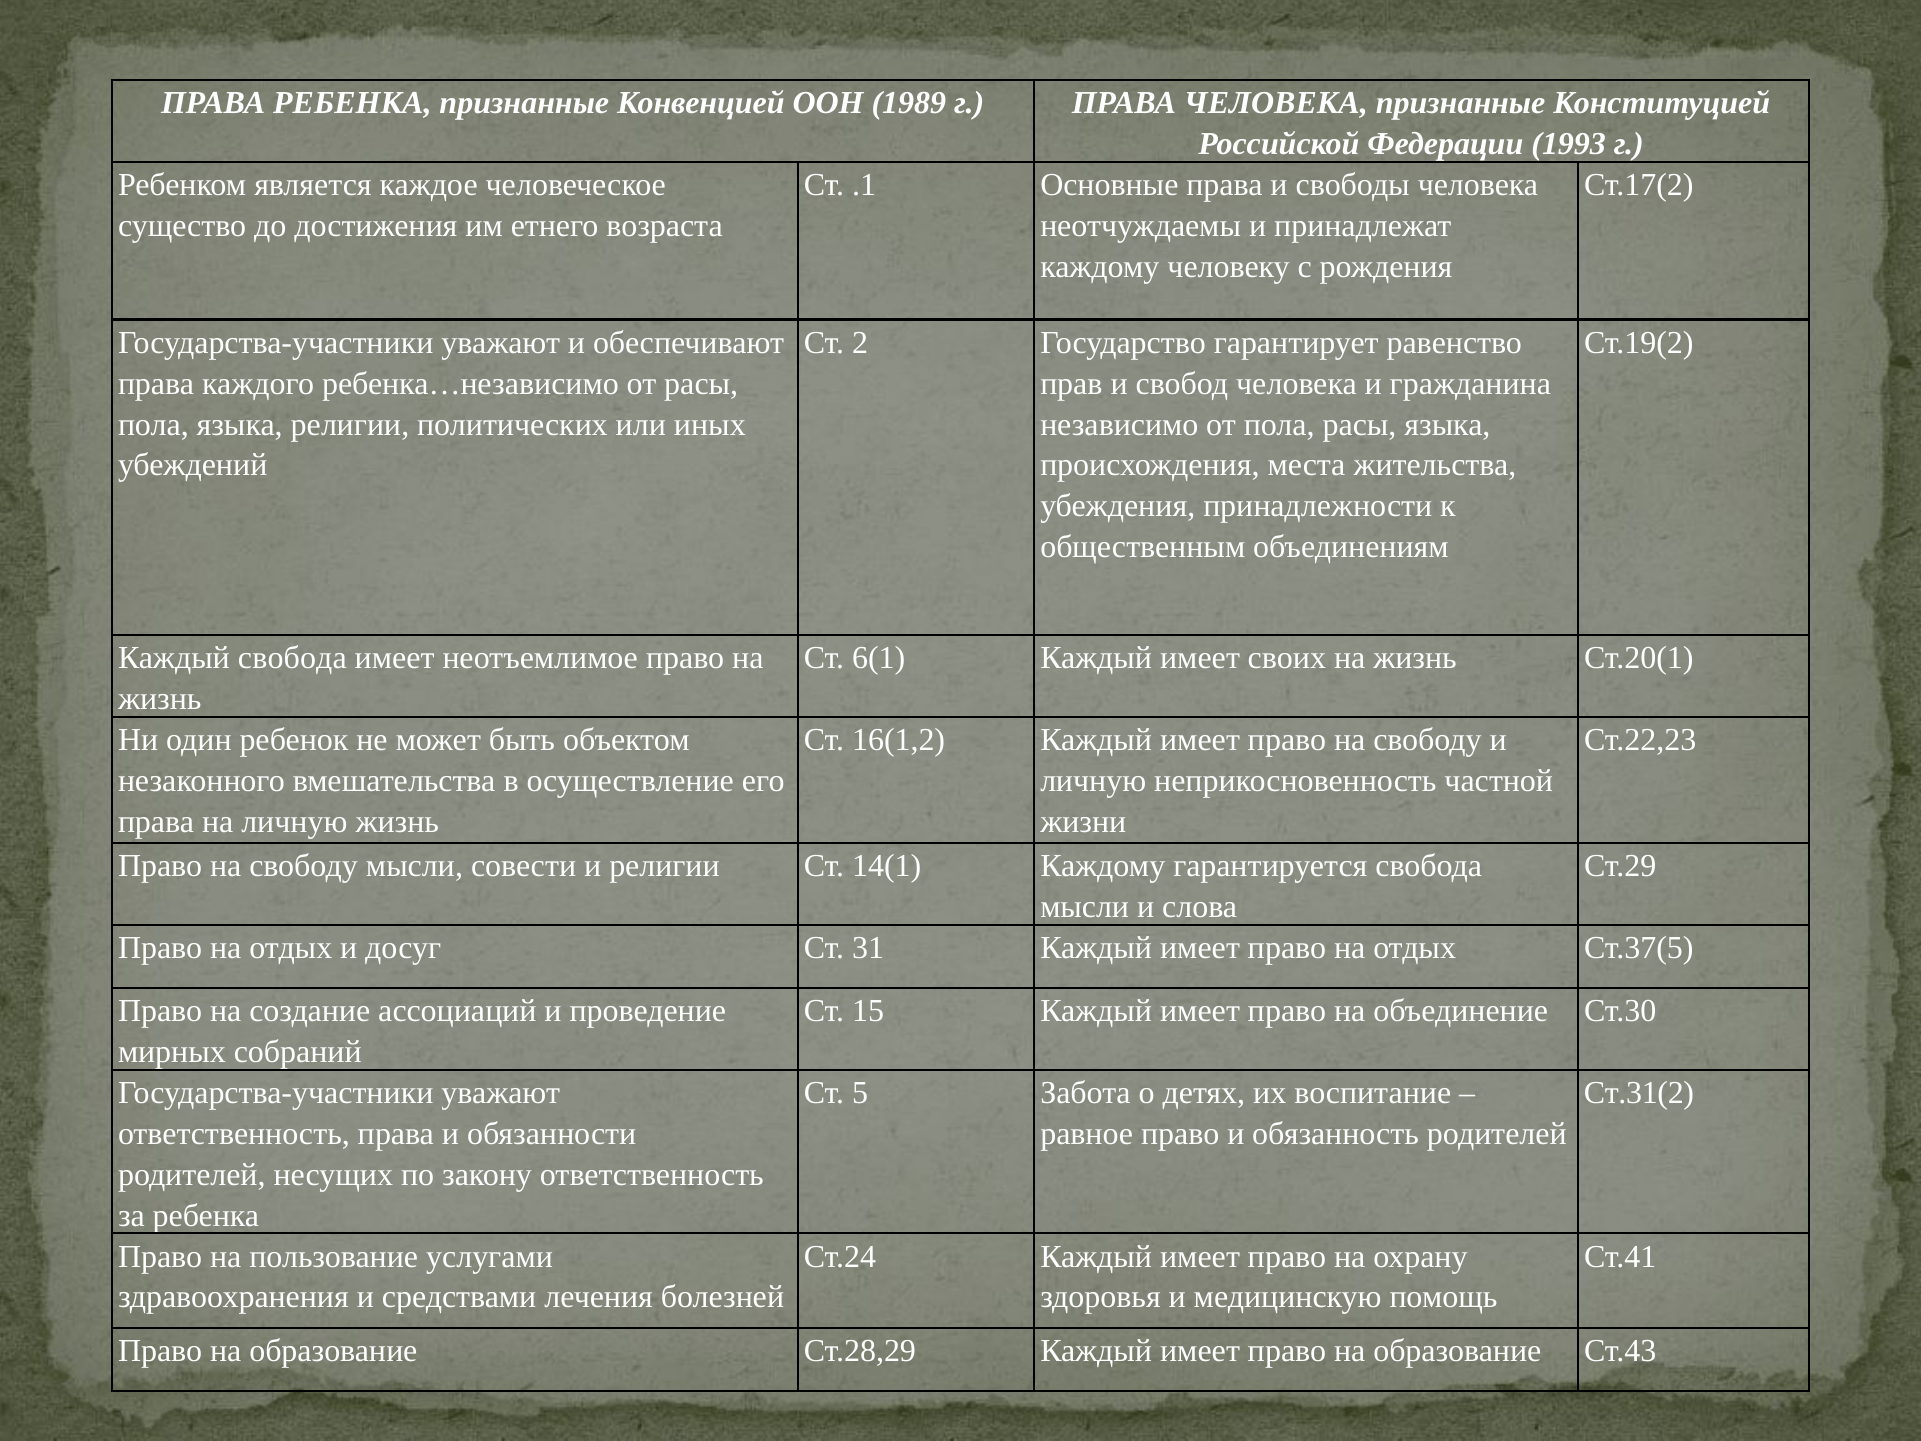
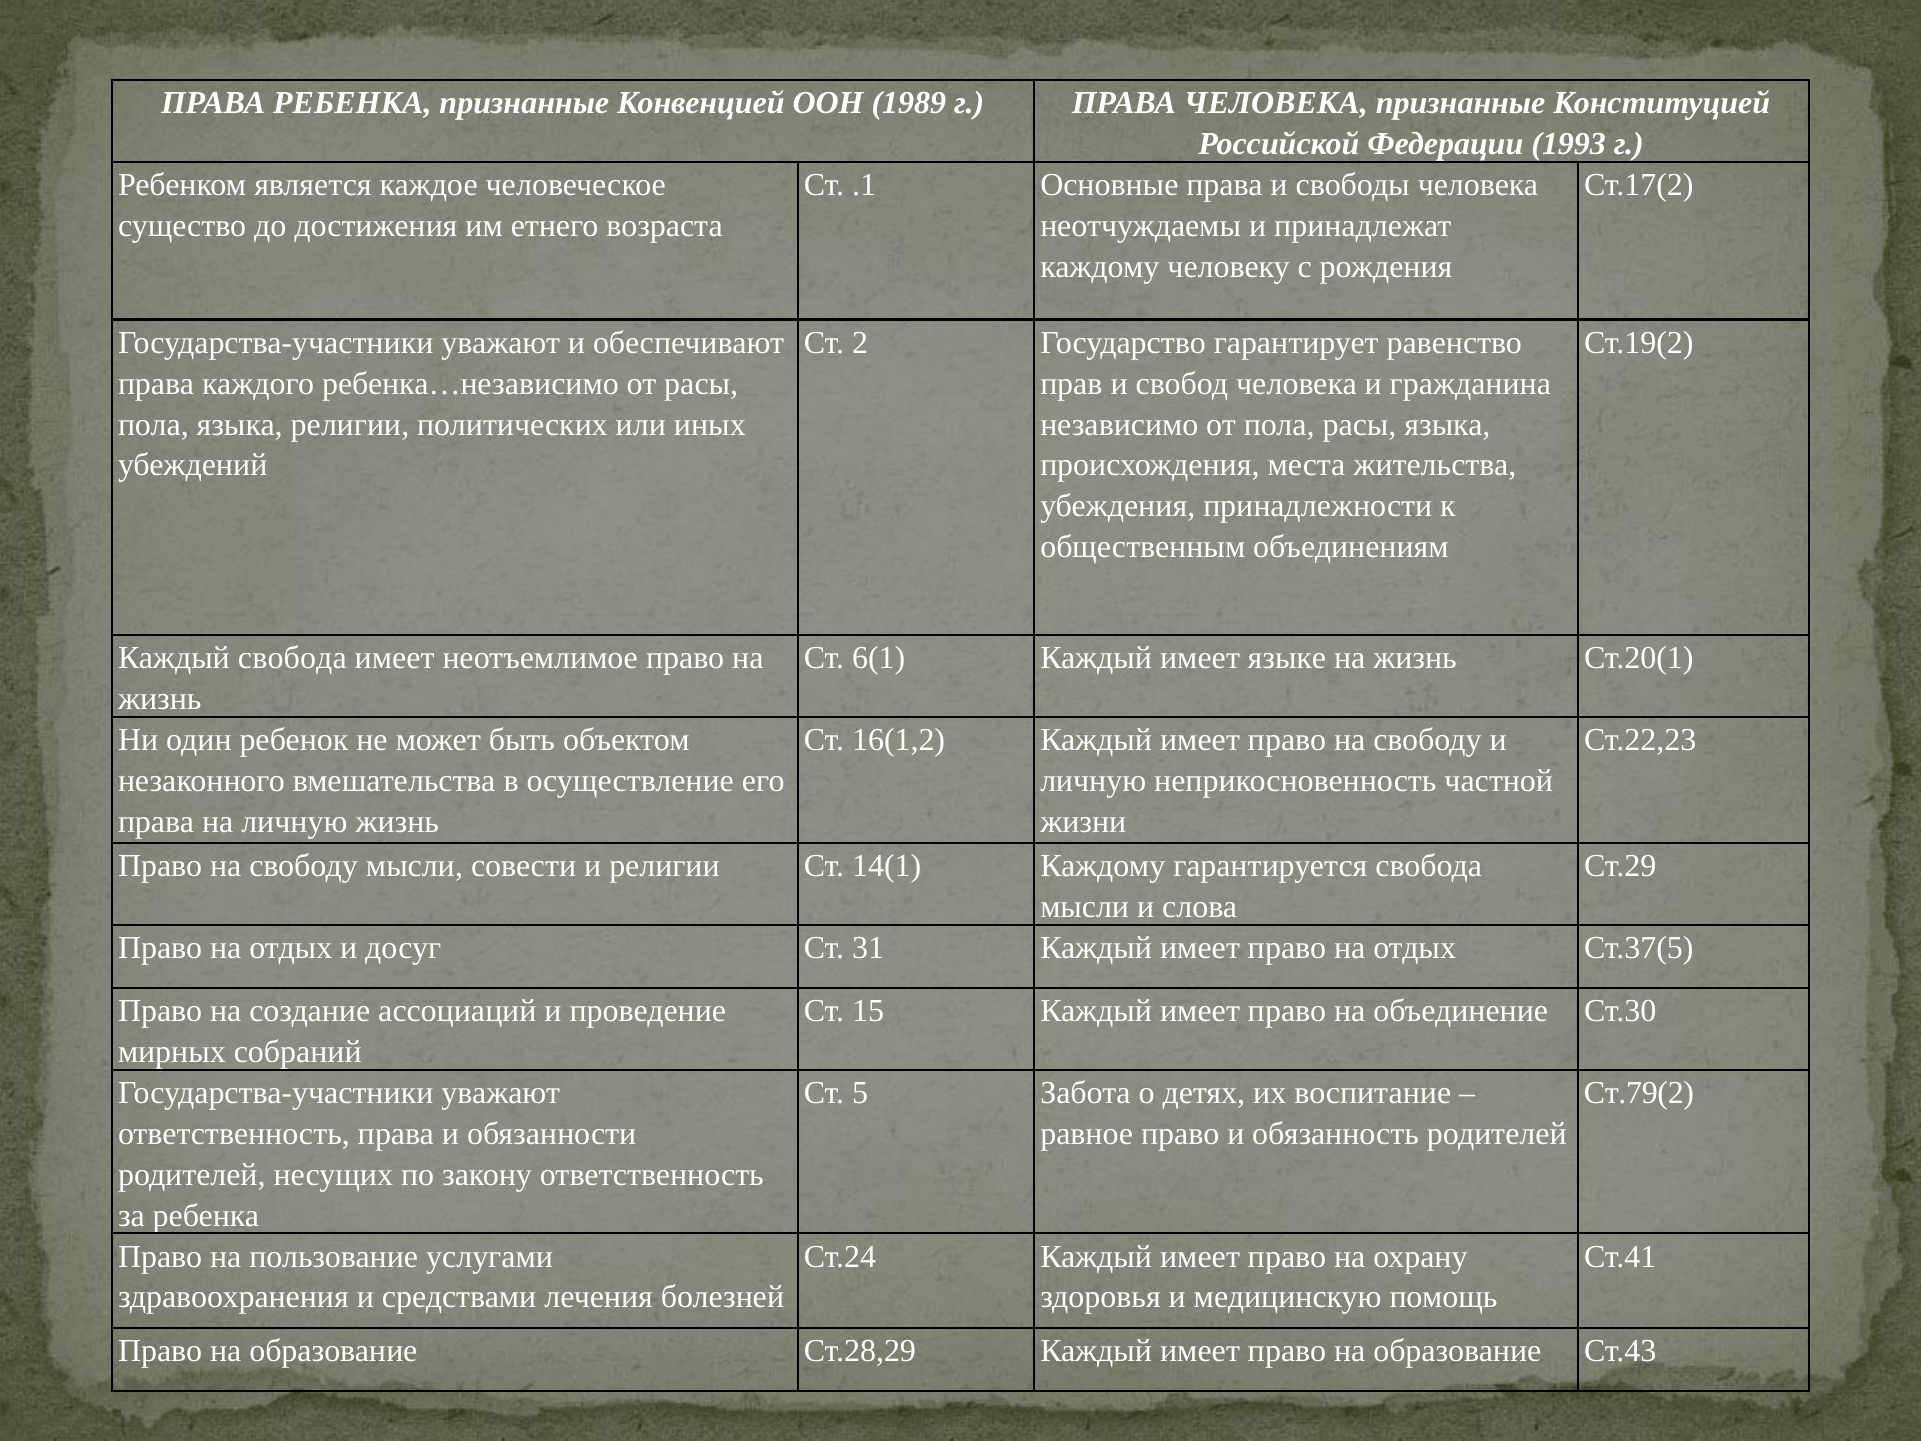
своих: своих -> языке
Ст.31(2: Ст.31(2 -> Ст.79(2
